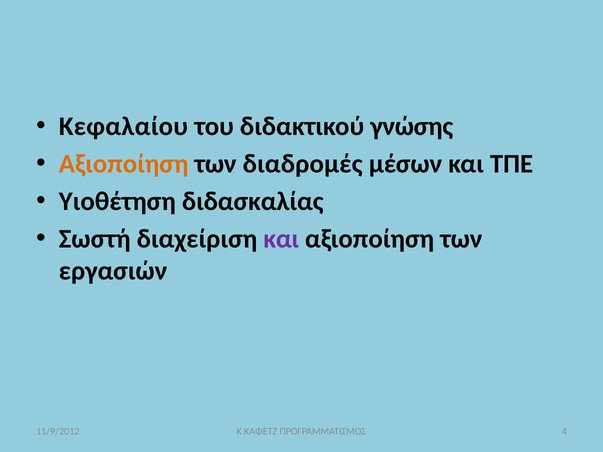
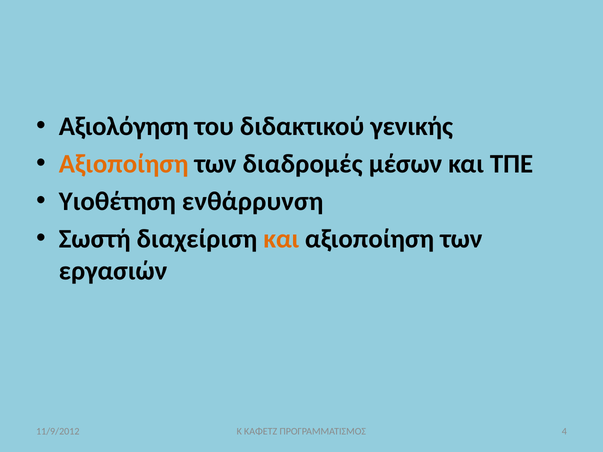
Κεφαλαίου: Κεφαλαίου -> Αξιολόγηση
γνώσης: γνώσης -> γενικής
διδασκαλίας: διδασκαλίας -> ενθάρρυνση
και at (281, 239) colour: purple -> orange
